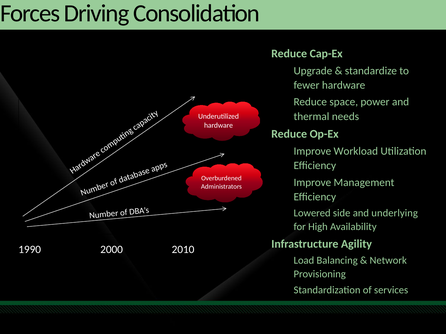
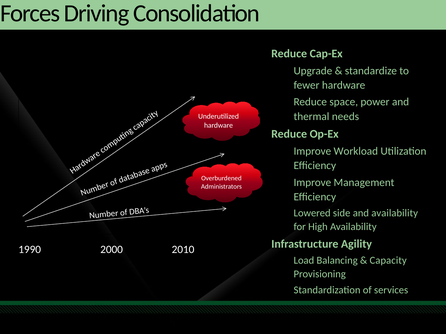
and underlying: underlying -> availability
Network: Network -> Capacity
